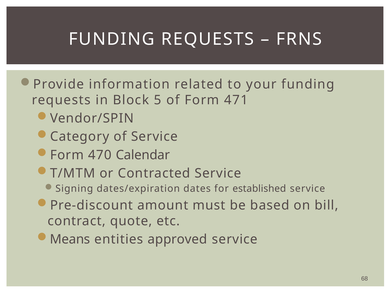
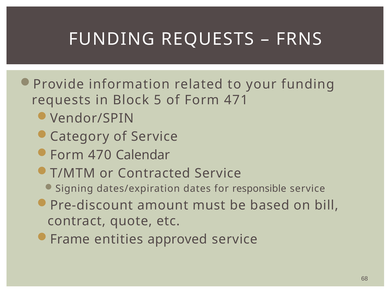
established: established -> responsible
Means: Means -> Frame
